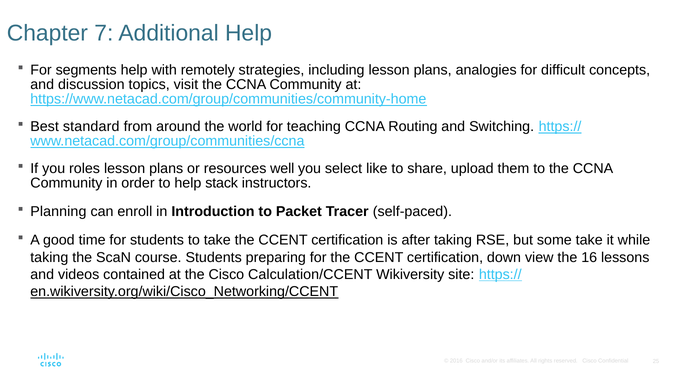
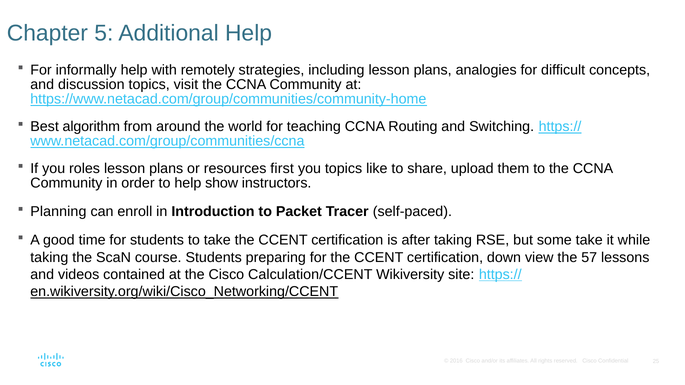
7: 7 -> 5
segments: segments -> informally
standard: standard -> algorithm
well: well -> first
you select: select -> topics
stack: stack -> show
16: 16 -> 57
